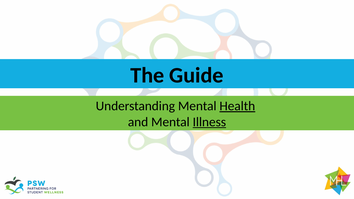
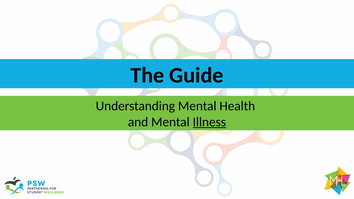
Health underline: present -> none
